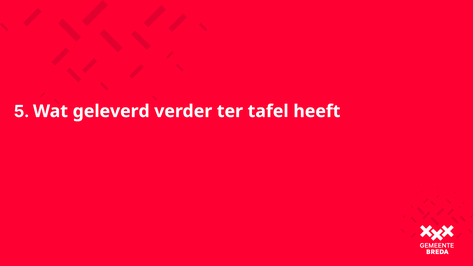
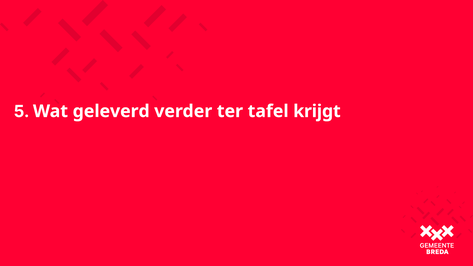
heeft: heeft -> krijgt
